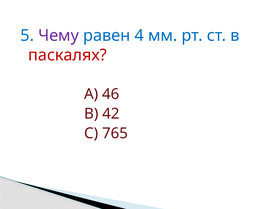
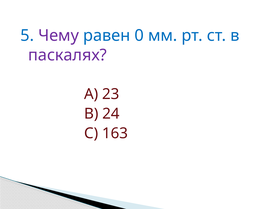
4: 4 -> 0
паскалях colour: red -> purple
46: 46 -> 23
42: 42 -> 24
765: 765 -> 163
